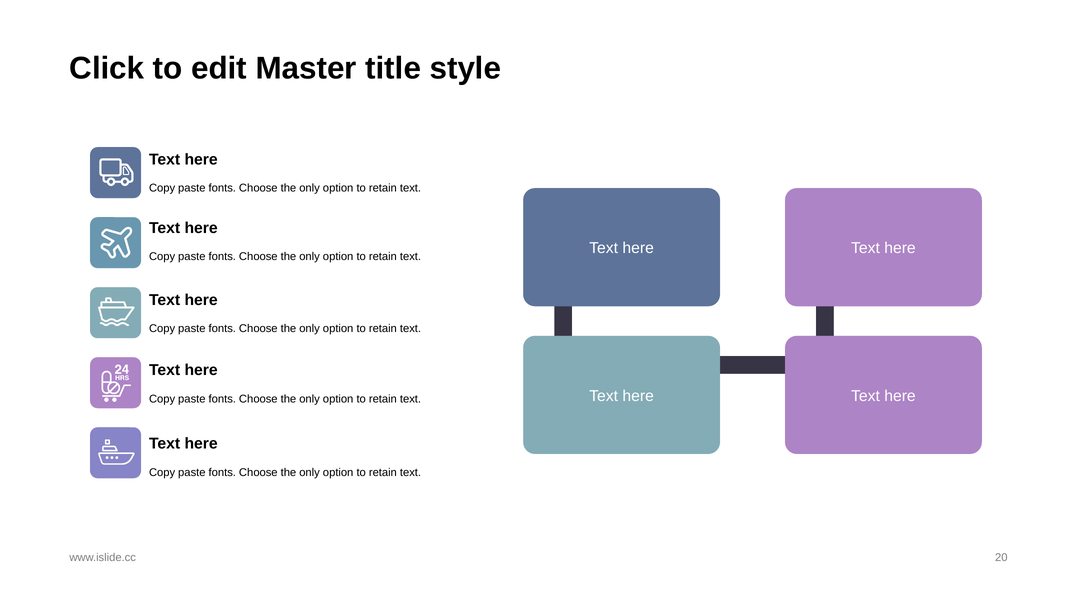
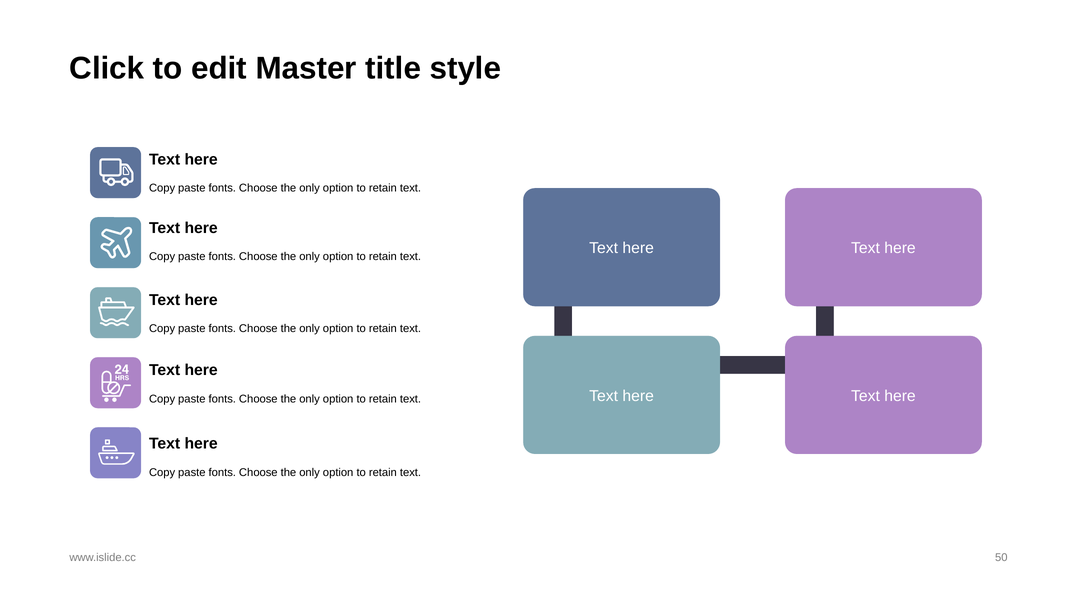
20: 20 -> 50
